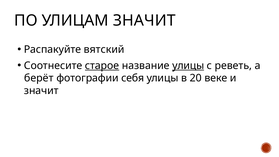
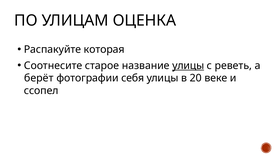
УЛИЦАМ ЗНАЧИТ: ЗНАЧИТ -> ОЦЕНКА
вятский: вятский -> которая
старое underline: present -> none
значит at (41, 91): значит -> ссопел
